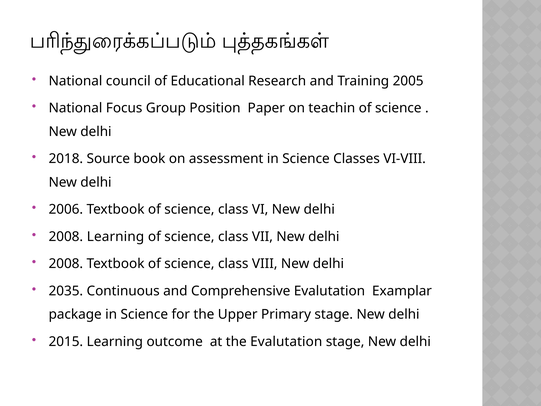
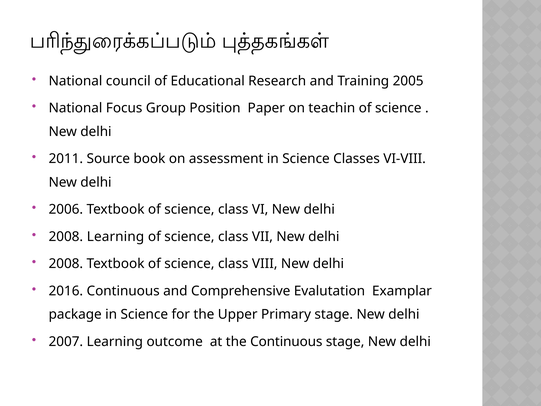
2018: 2018 -> 2011
2035: 2035 -> 2016
2015: 2015 -> 2007
the Evalutation: Evalutation -> Continuous
